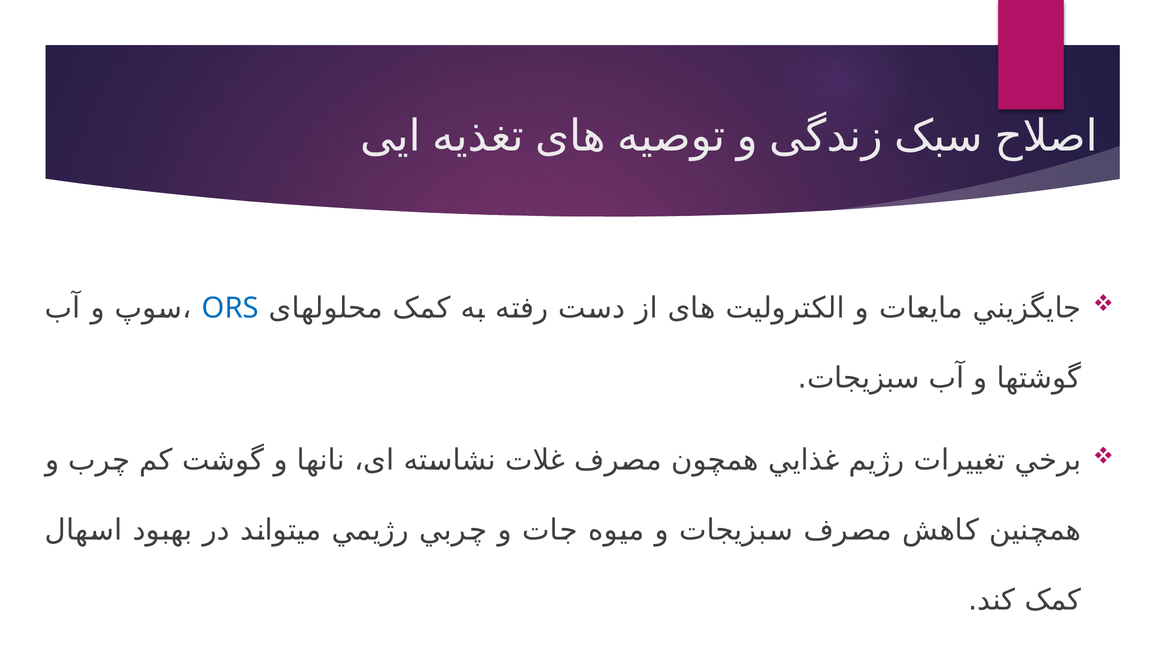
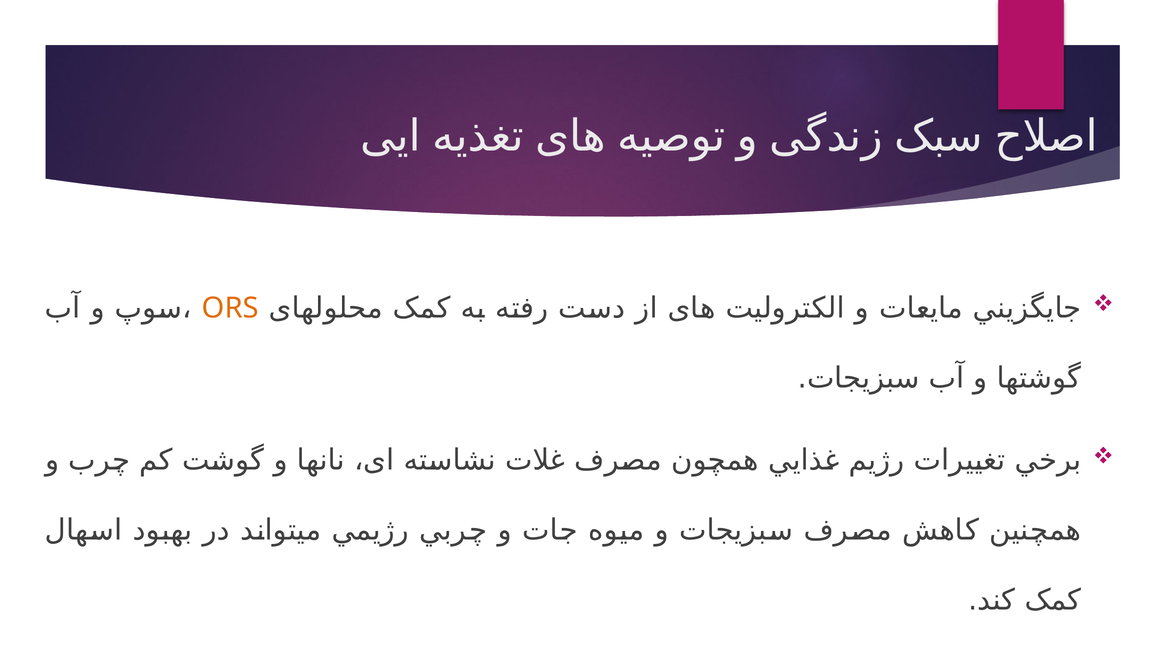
ORS colour: blue -> orange
